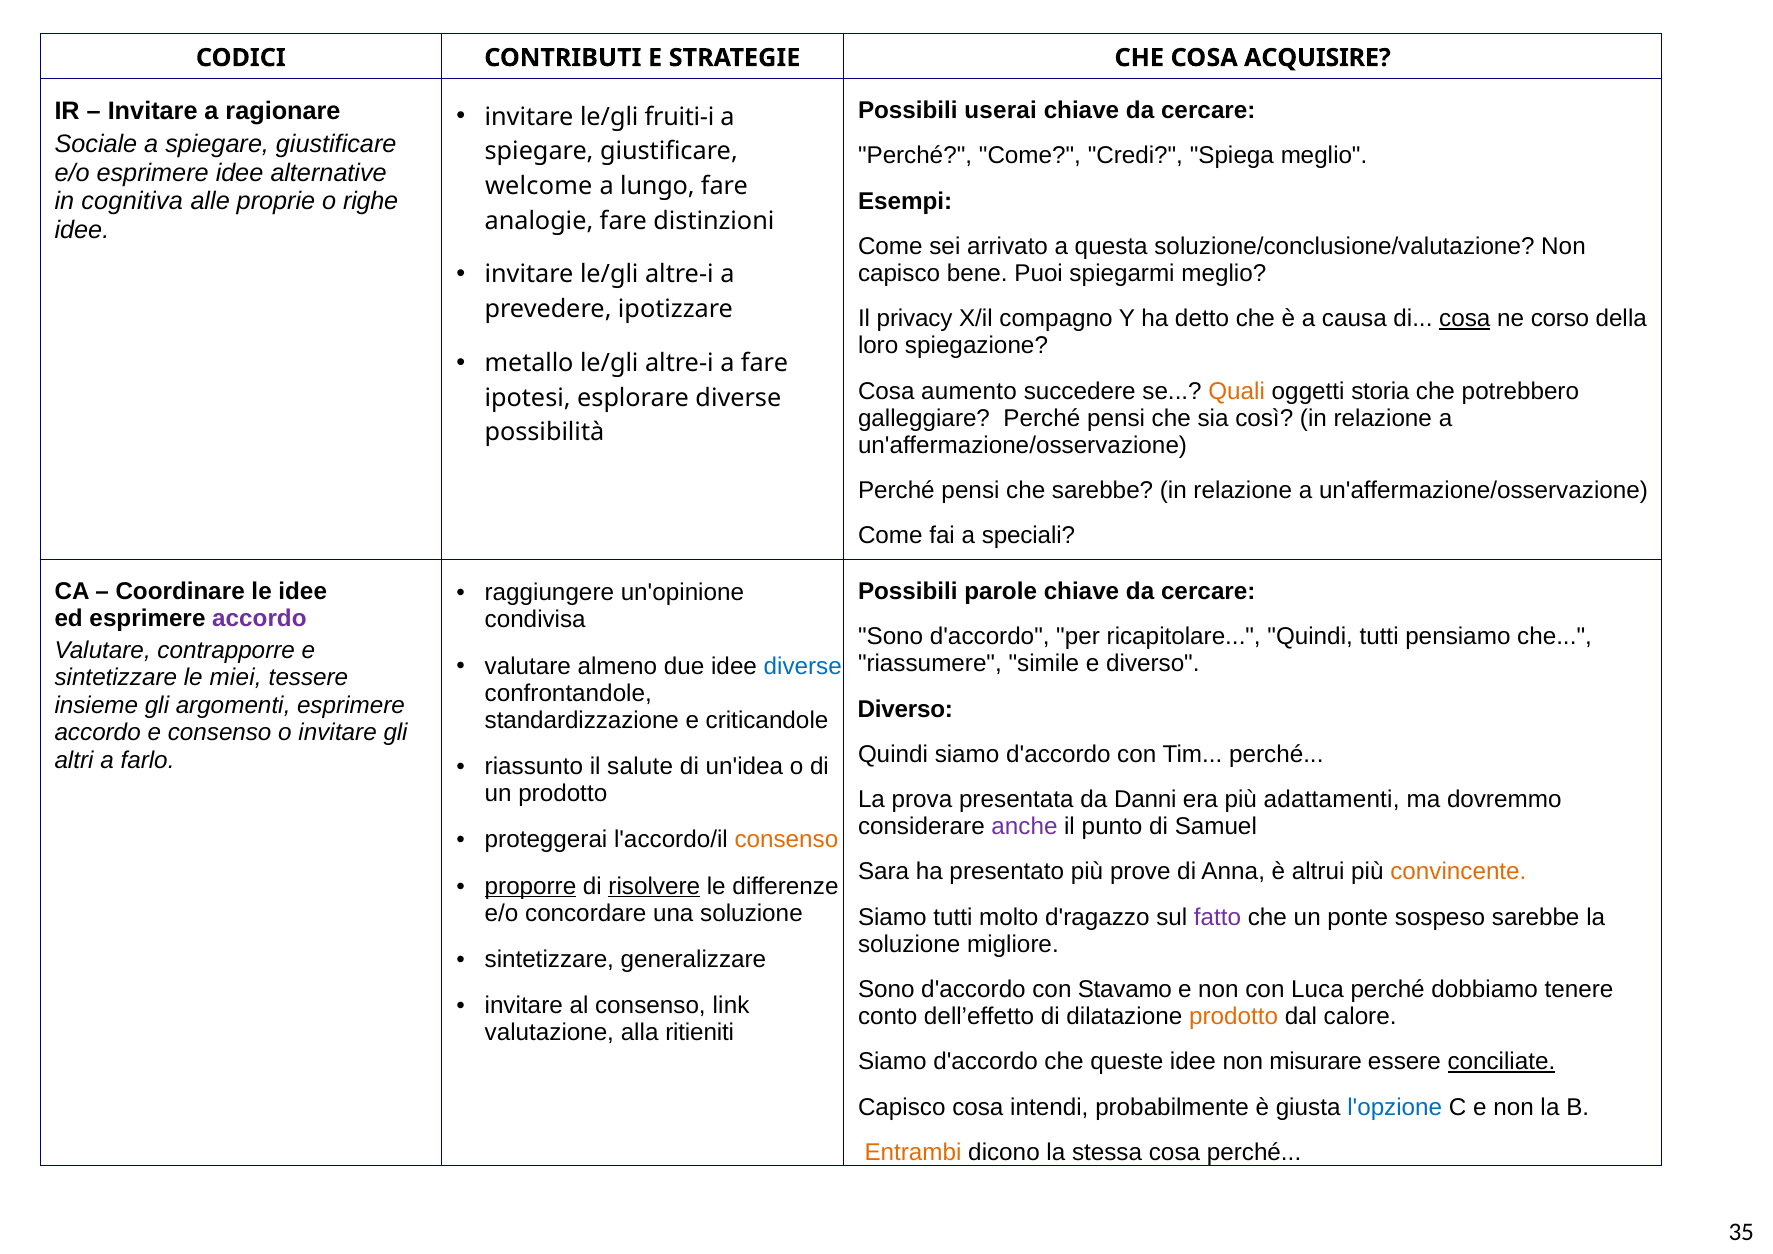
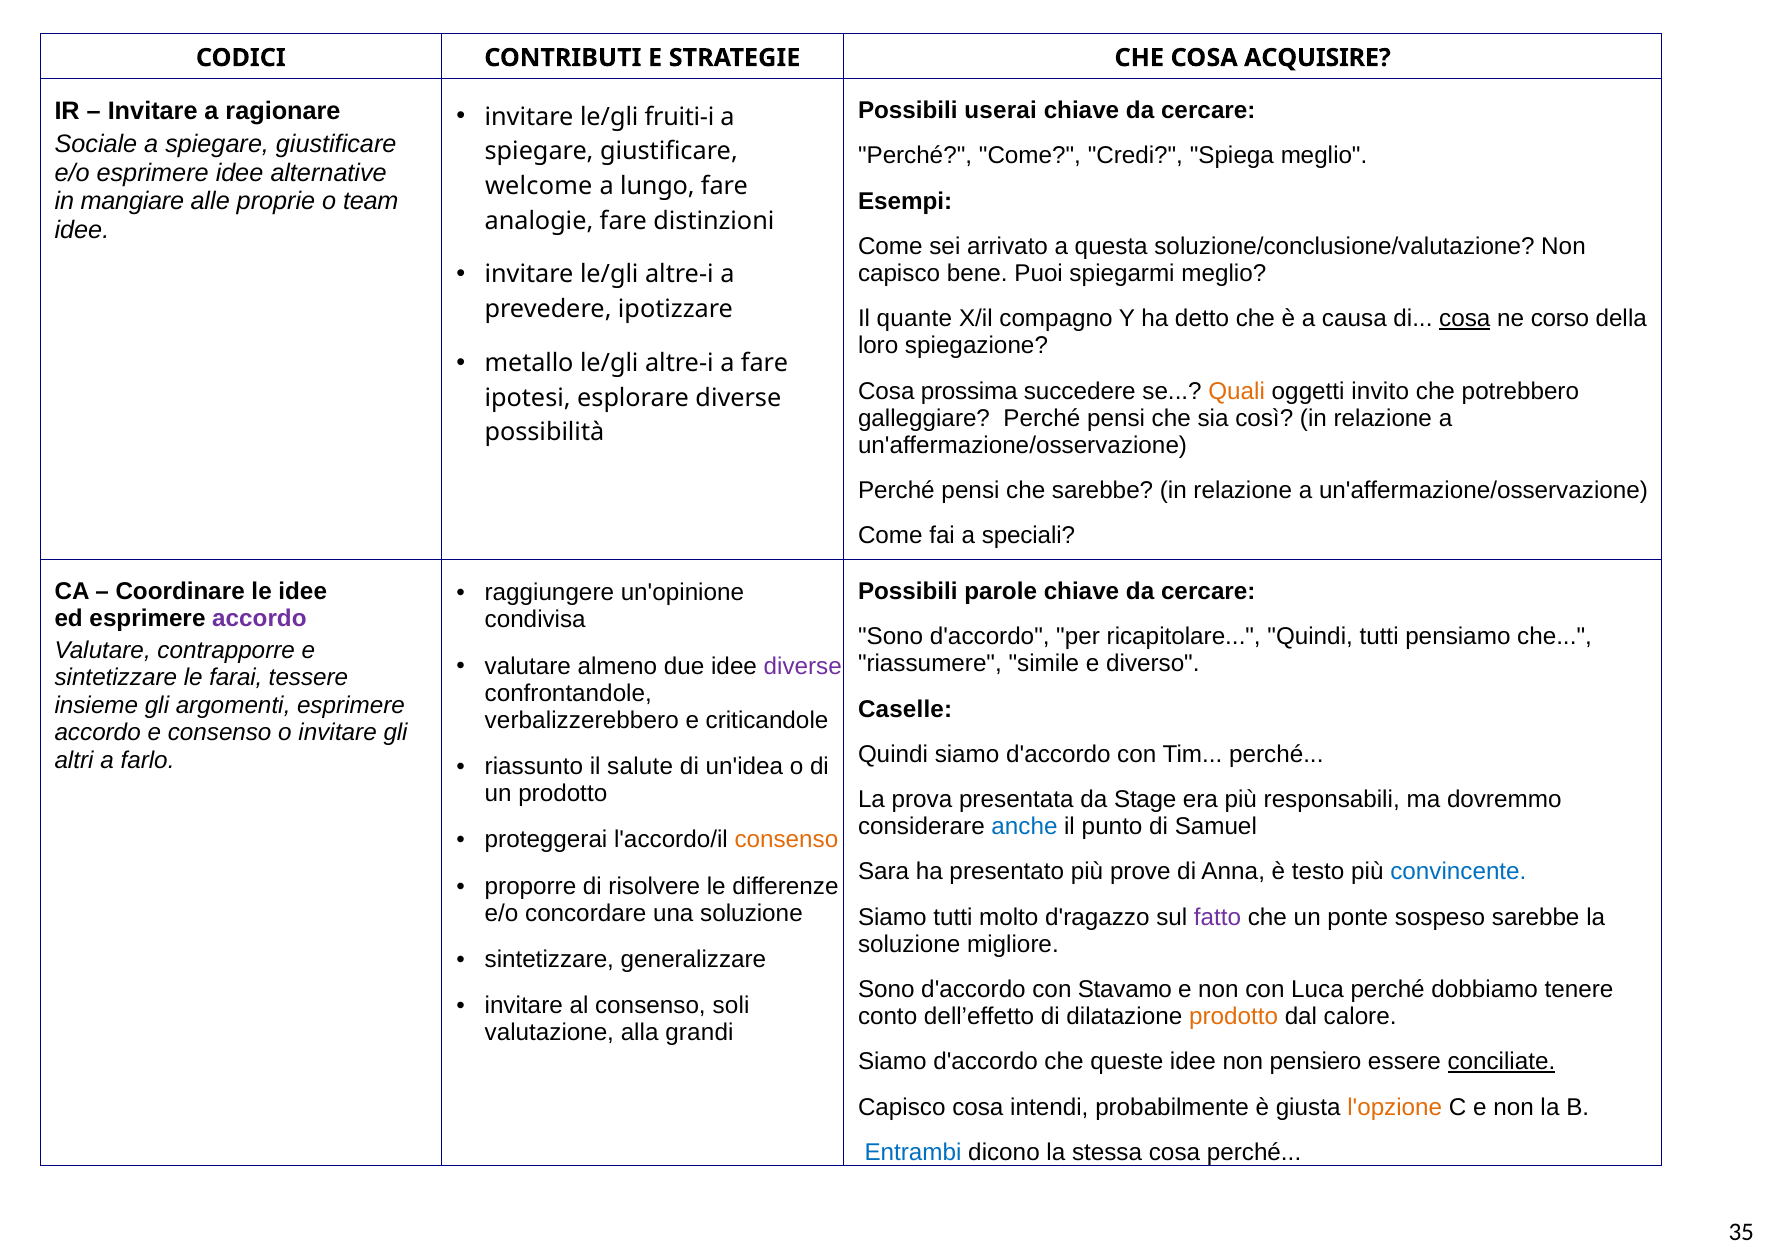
cognitiva: cognitiva -> mangiare
righe: righe -> team
privacy: privacy -> quante
aumento: aumento -> prossima
storia: storia -> invito
diverse at (803, 666) colour: blue -> purple
miei: miei -> farai
Diverso at (905, 709): Diverso -> Caselle
standardizzazione: standardizzazione -> verbalizzerebbero
Danni: Danni -> Stage
adattamenti: adattamenti -> responsabili
anche colour: purple -> blue
altrui: altrui -> testo
convincente colour: orange -> blue
proporre underline: present -> none
risolvere underline: present -> none
link: link -> soli
ritieniti: ritieniti -> grandi
misurare: misurare -> pensiero
l'opzione colour: blue -> orange
Entrambi colour: orange -> blue
